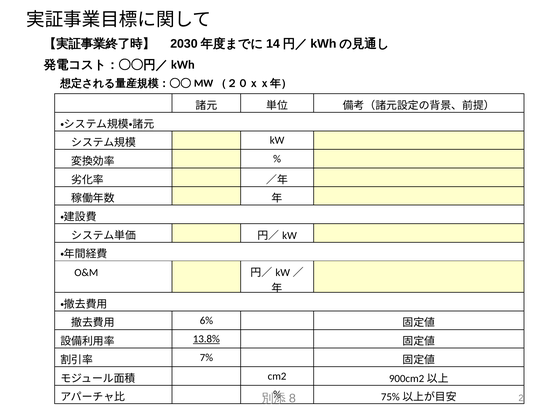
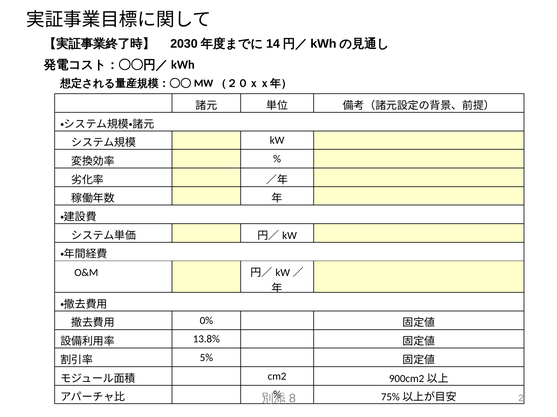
6%: 6% -> 0%
13.8% underline: present -> none
7%: 7% -> 5%
